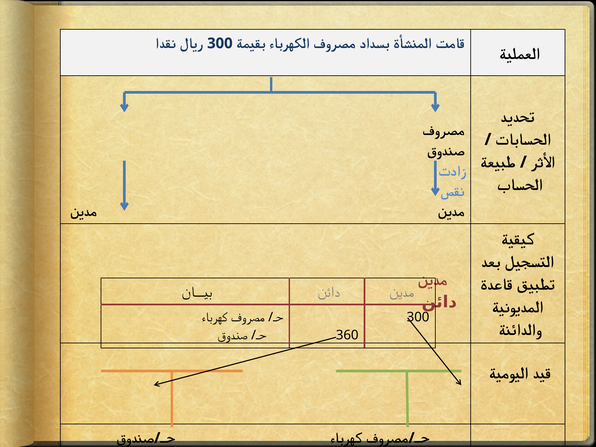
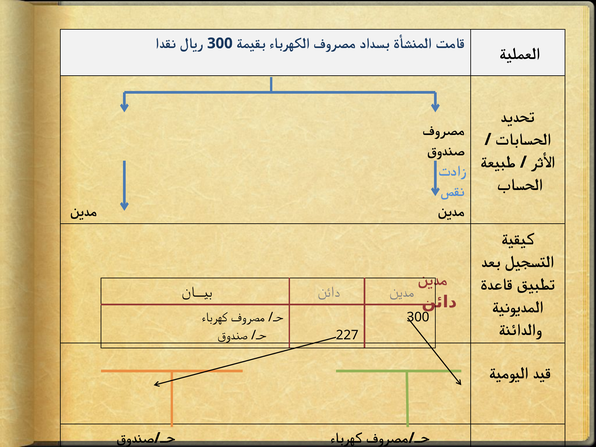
360: 360 -> 227
